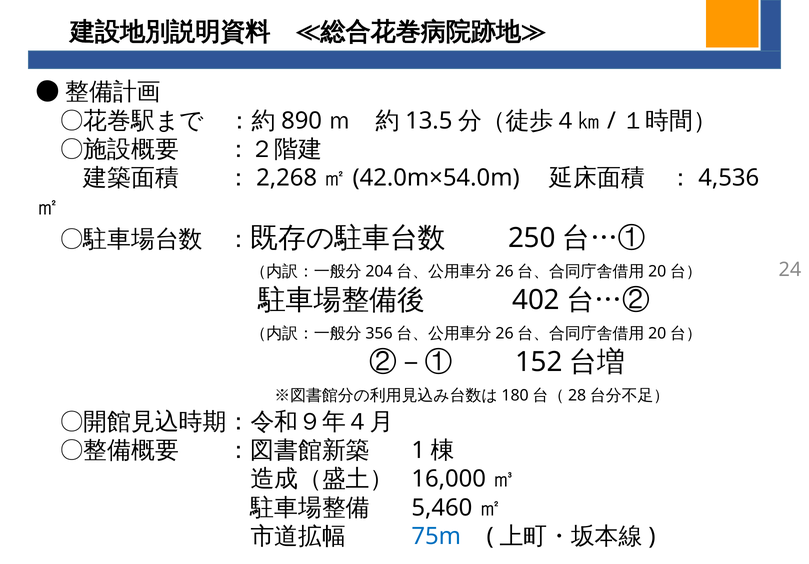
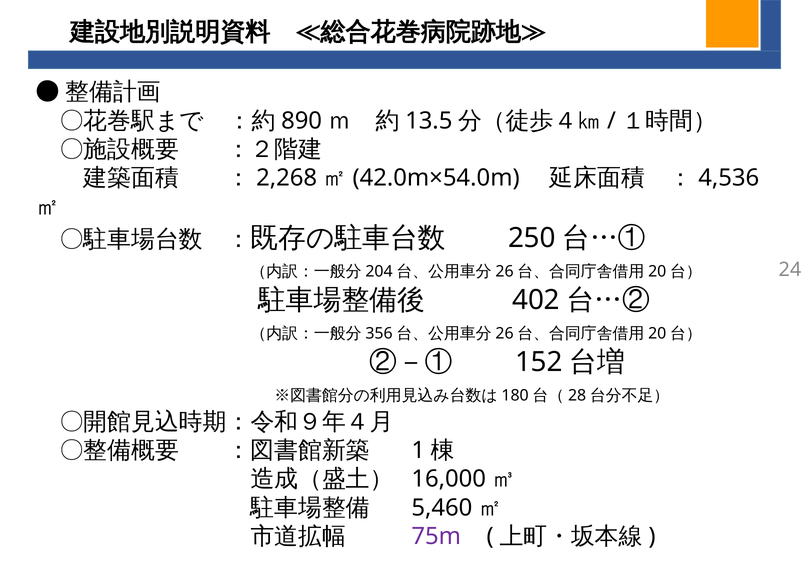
75m colour: blue -> purple
